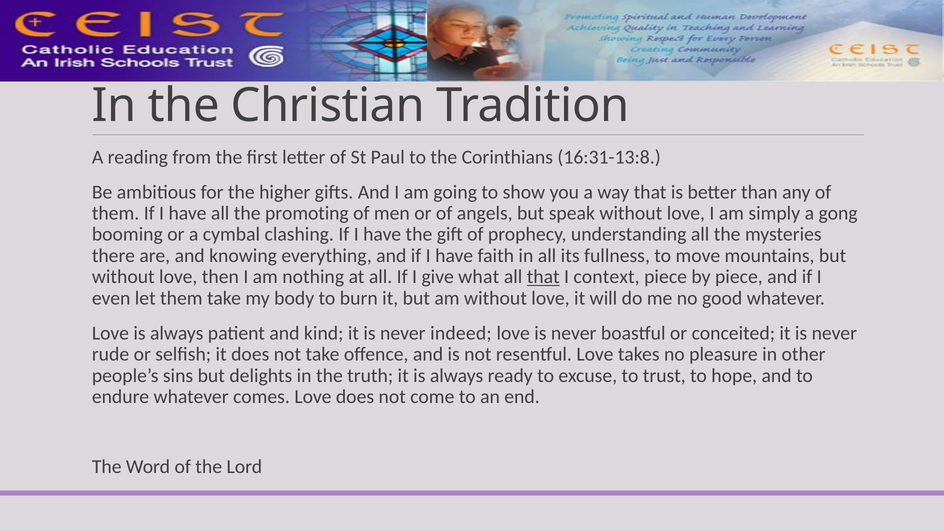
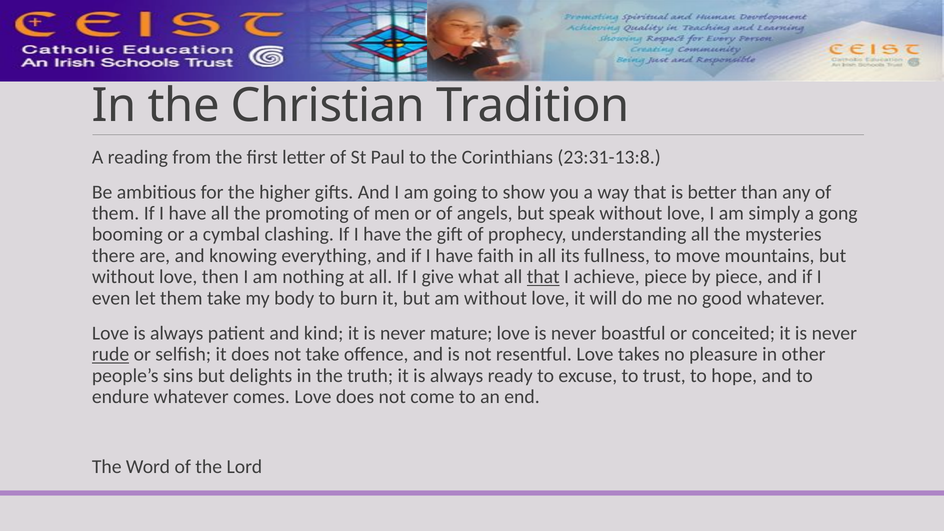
16:31-13:8: 16:31-13:8 -> 23:31-13:8
context: context -> achieve
indeed: indeed -> mature
rude underline: none -> present
